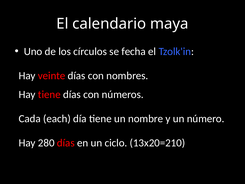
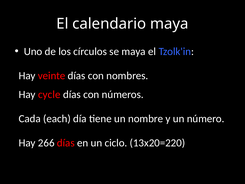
se fecha: fecha -> maya
Hay tiene: tiene -> cycle
280: 280 -> 266
13x20=210: 13x20=210 -> 13x20=220
